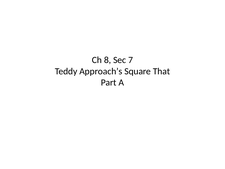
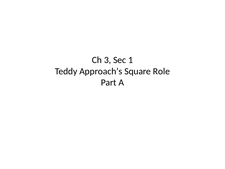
8: 8 -> 3
7: 7 -> 1
That: That -> Role
